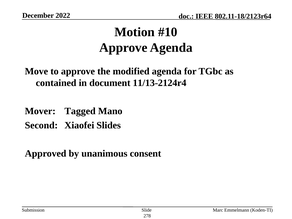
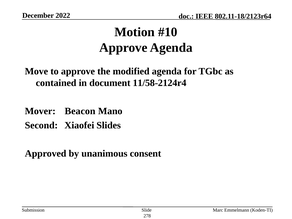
11/13-2124r4: 11/13-2124r4 -> 11/58-2124r4
Tagged: Tagged -> Beacon
